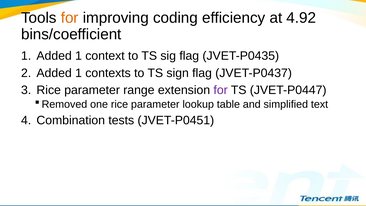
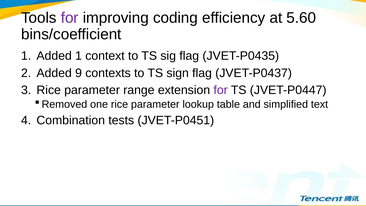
for at (70, 18) colour: orange -> purple
4.92: 4.92 -> 5.60
1 at (79, 73): 1 -> 9
